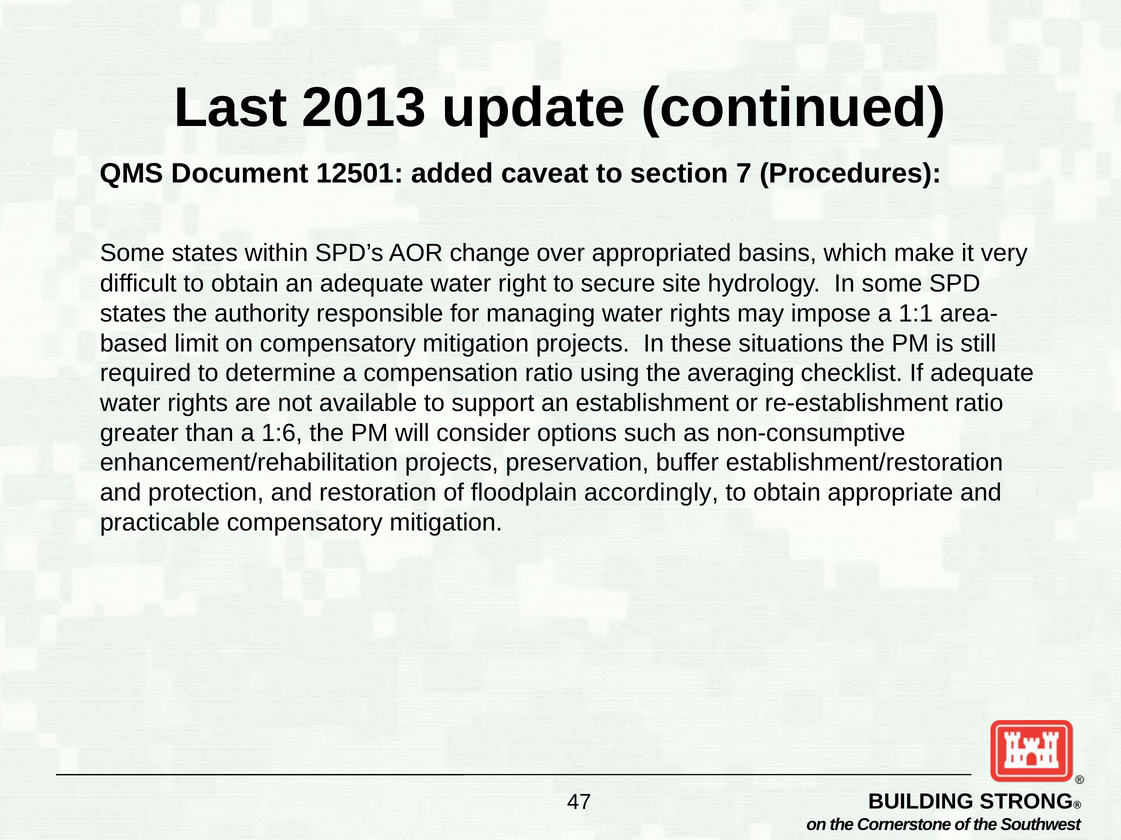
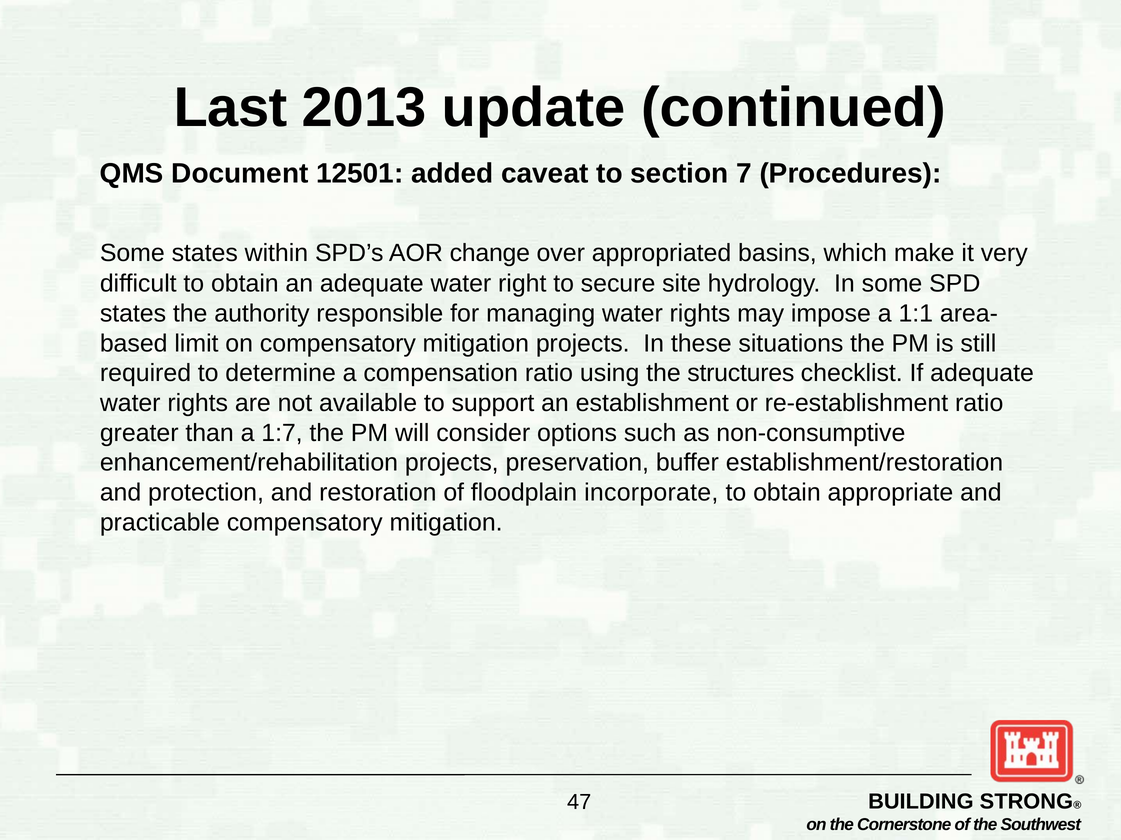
averaging: averaging -> structures
1:6: 1:6 -> 1:7
accordingly: accordingly -> incorporate
